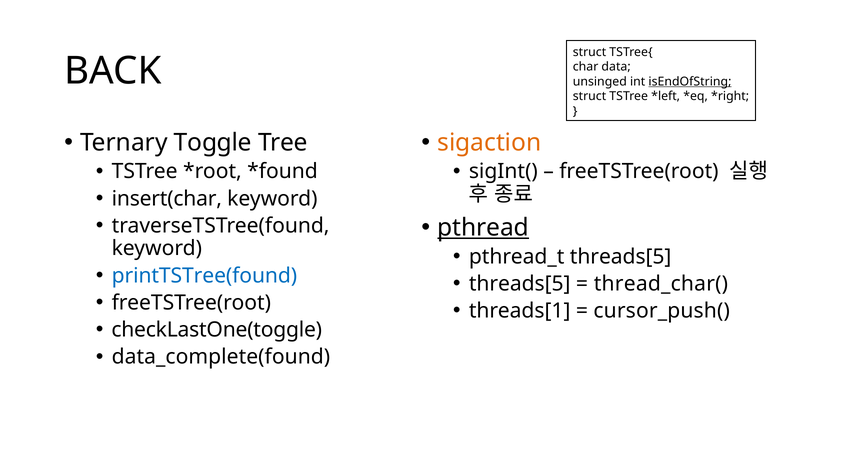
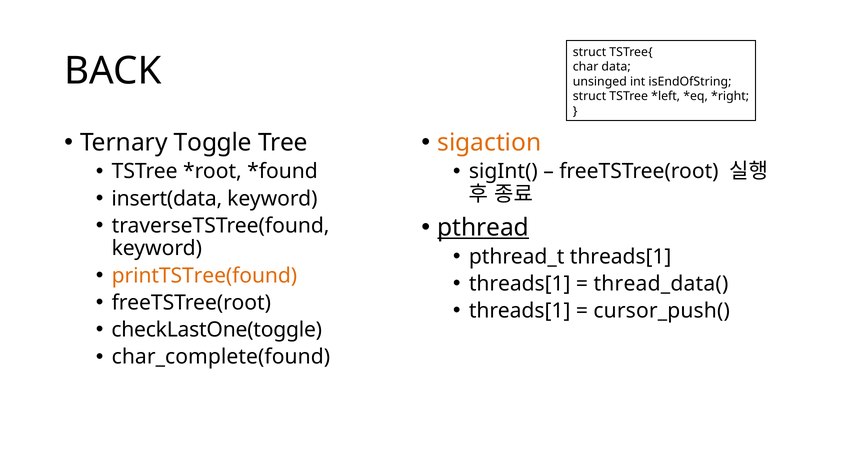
isEndOfString underline: present -> none
insert(char: insert(char -> insert(data
pthread_t threads[5: threads[5 -> threads[1
printTSTree(found colour: blue -> orange
threads[5 at (520, 284): threads[5 -> threads[1
thread_char(: thread_char( -> thread_data(
data_complete(found: data_complete(found -> char_complete(found
